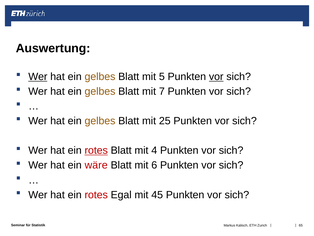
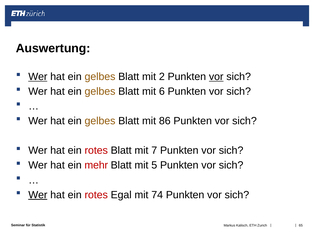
5: 5 -> 2
7: 7 -> 6
25: 25 -> 86
rotes at (96, 150) underline: present -> none
4: 4 -> 7
wäre: wäre -> mehr
6: 6 -> 5
Wer at (38, 194) underline: none -> present
45: 45 -> 74
